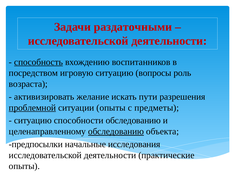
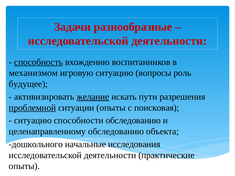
раздаточными: раздаточными -> разнообразные
посредством: посредством -> механизмом
возраста: возраста -> будущее
желание underline: none -> present
предметы: предметы -> поисковая
обследованию at (116, 132) underline: present -> none
предпосылки: предпосылки -> дошкольного
